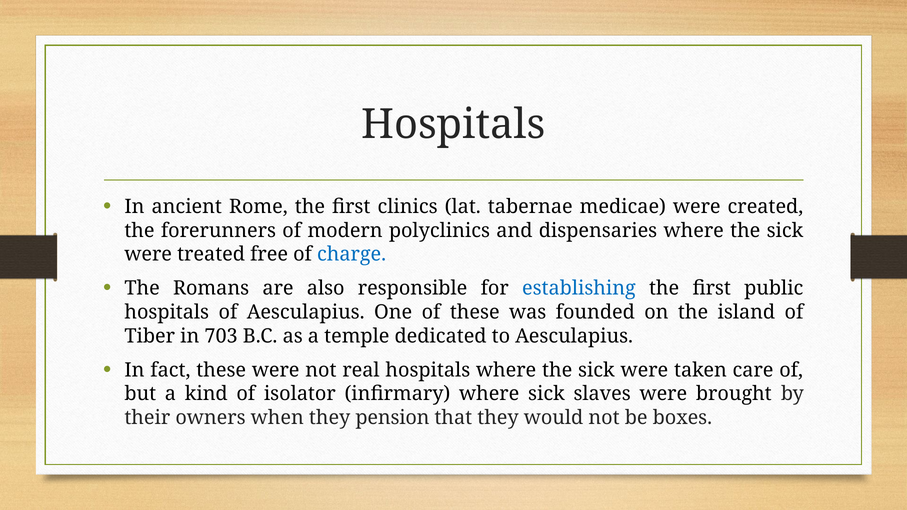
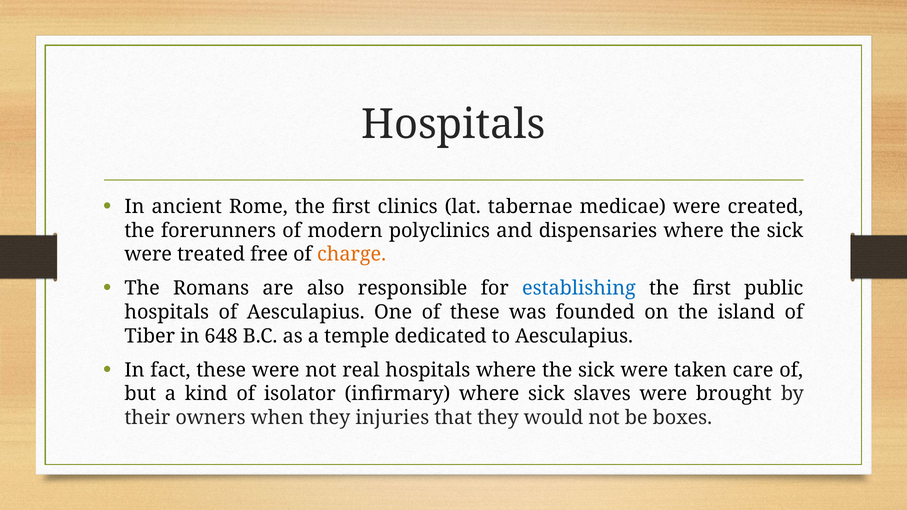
charge colour: blue -> orange
703: 703 -> 648
pension: pension -> injuries
